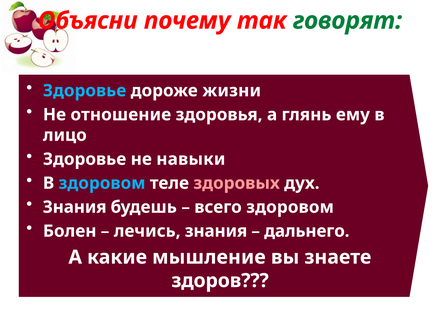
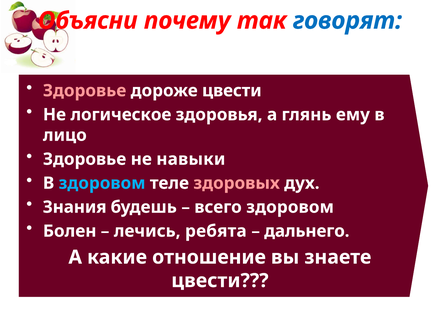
говорят colour: green -> blue
Здоровье at (85, 91) colour: light blue -> pink
дороже жизни: жизни -> цвести
отношение: отношение -> логическое
лечись знания: знания -> ребята
мышление: мышление -> отношение
здоров at (220, 281): здоров -> цвести
